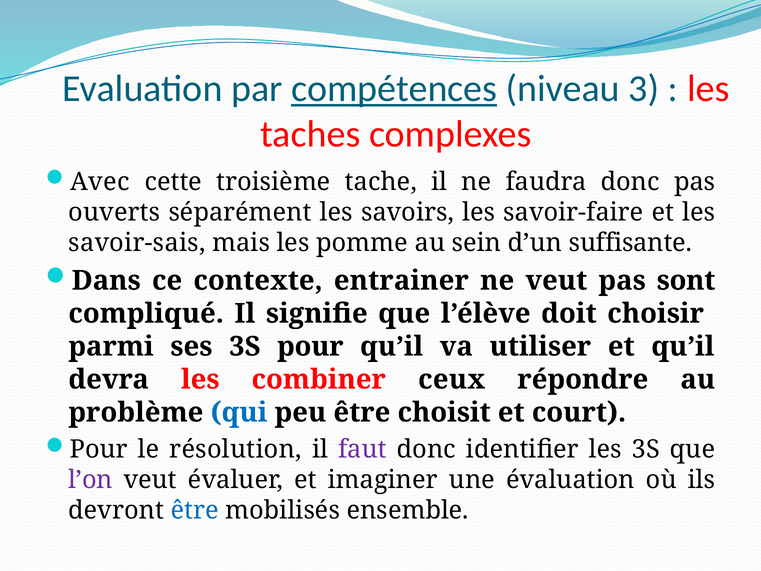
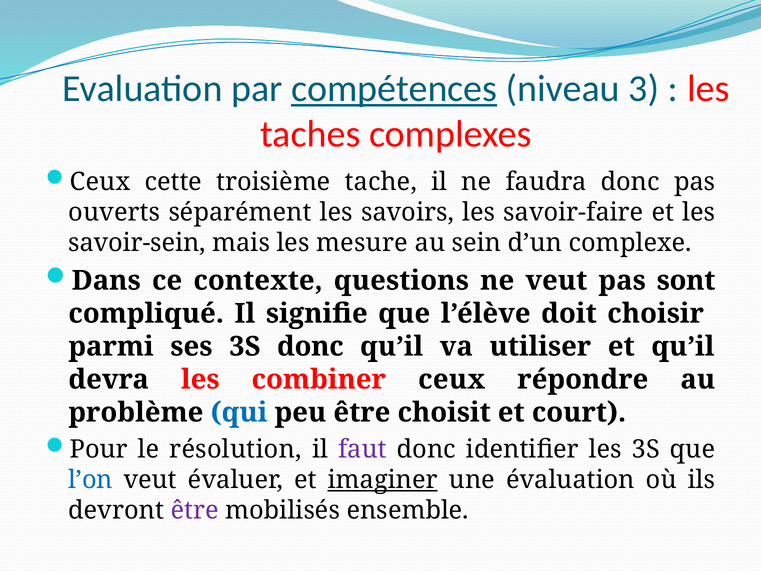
Avec at (100, 182): Avec -> Ceux
savoir-sais: savoir-sais -> savoir-sein
pomme: pomme -> mesure
suffisante: suffisante -> complexe
entrainer: entrainer -> questions
3S pour: pour -> donc
l’on colour: purple -> blue
imaginer underline: none -> present
être at (195, 510) colour: blue -> purple
